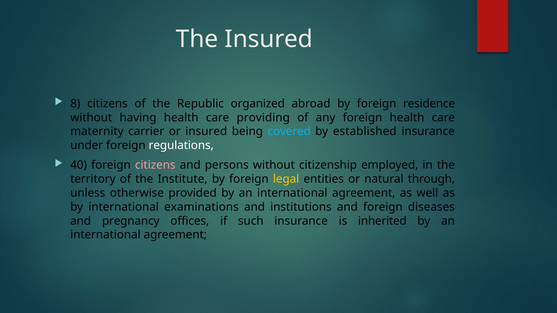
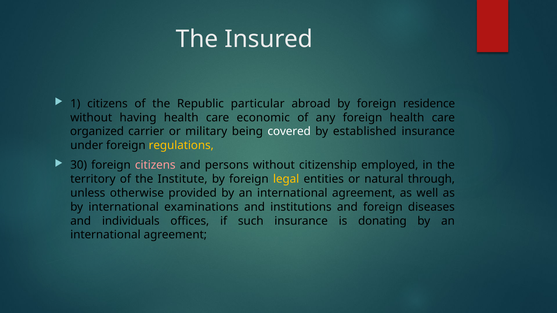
8: 8 -> 1
organized: organized -> particular
providing: providing -> economic
maternity: maternity -> organized
or insured: insured -> military
covered colour: light blue -> white
regulations colour: white -> yellow
40: 40 -> 30
pregnancy: pregnancy -> individuals
inherited: inherited -> donating
